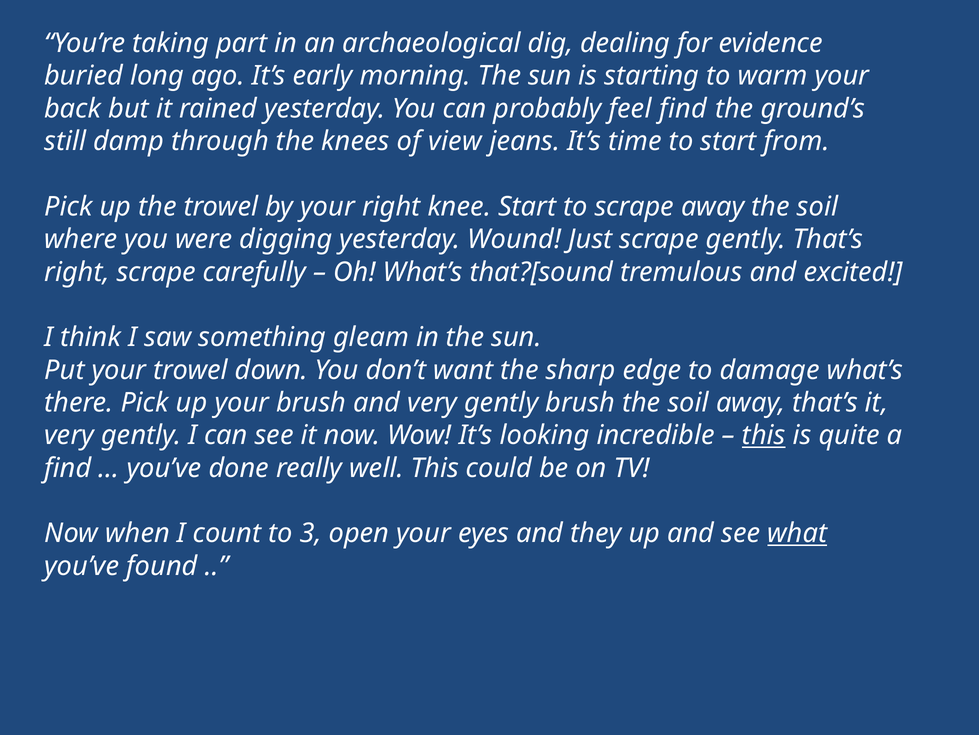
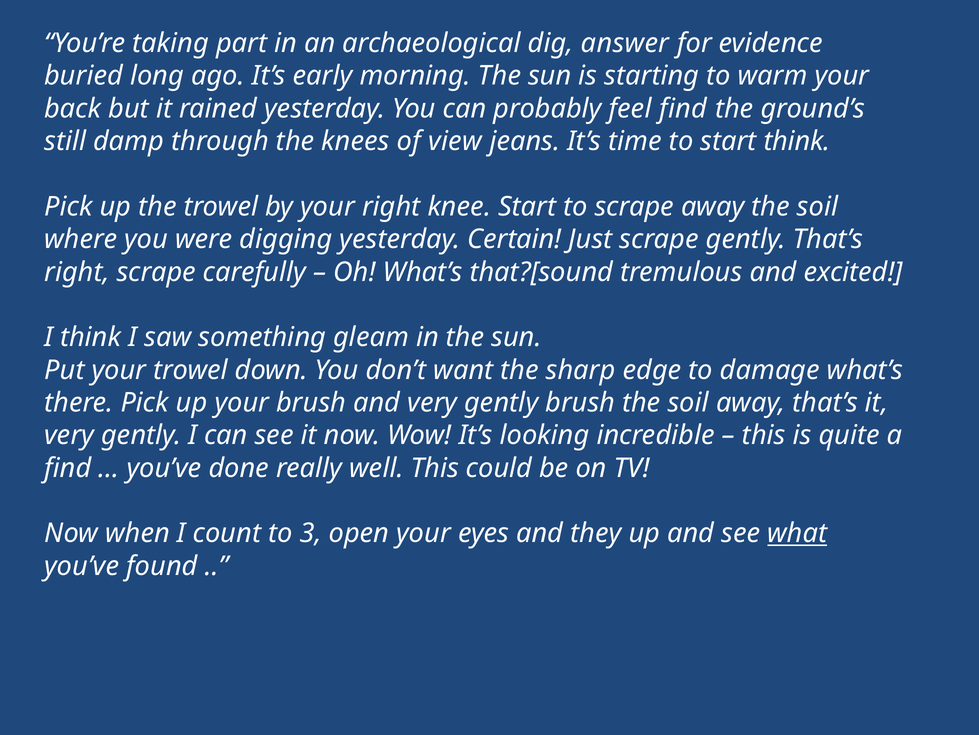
dealing: dealing -> answer
start from: from -> think
Wound: Wound -> Certain
this at (764, 435) underline: present -> none
